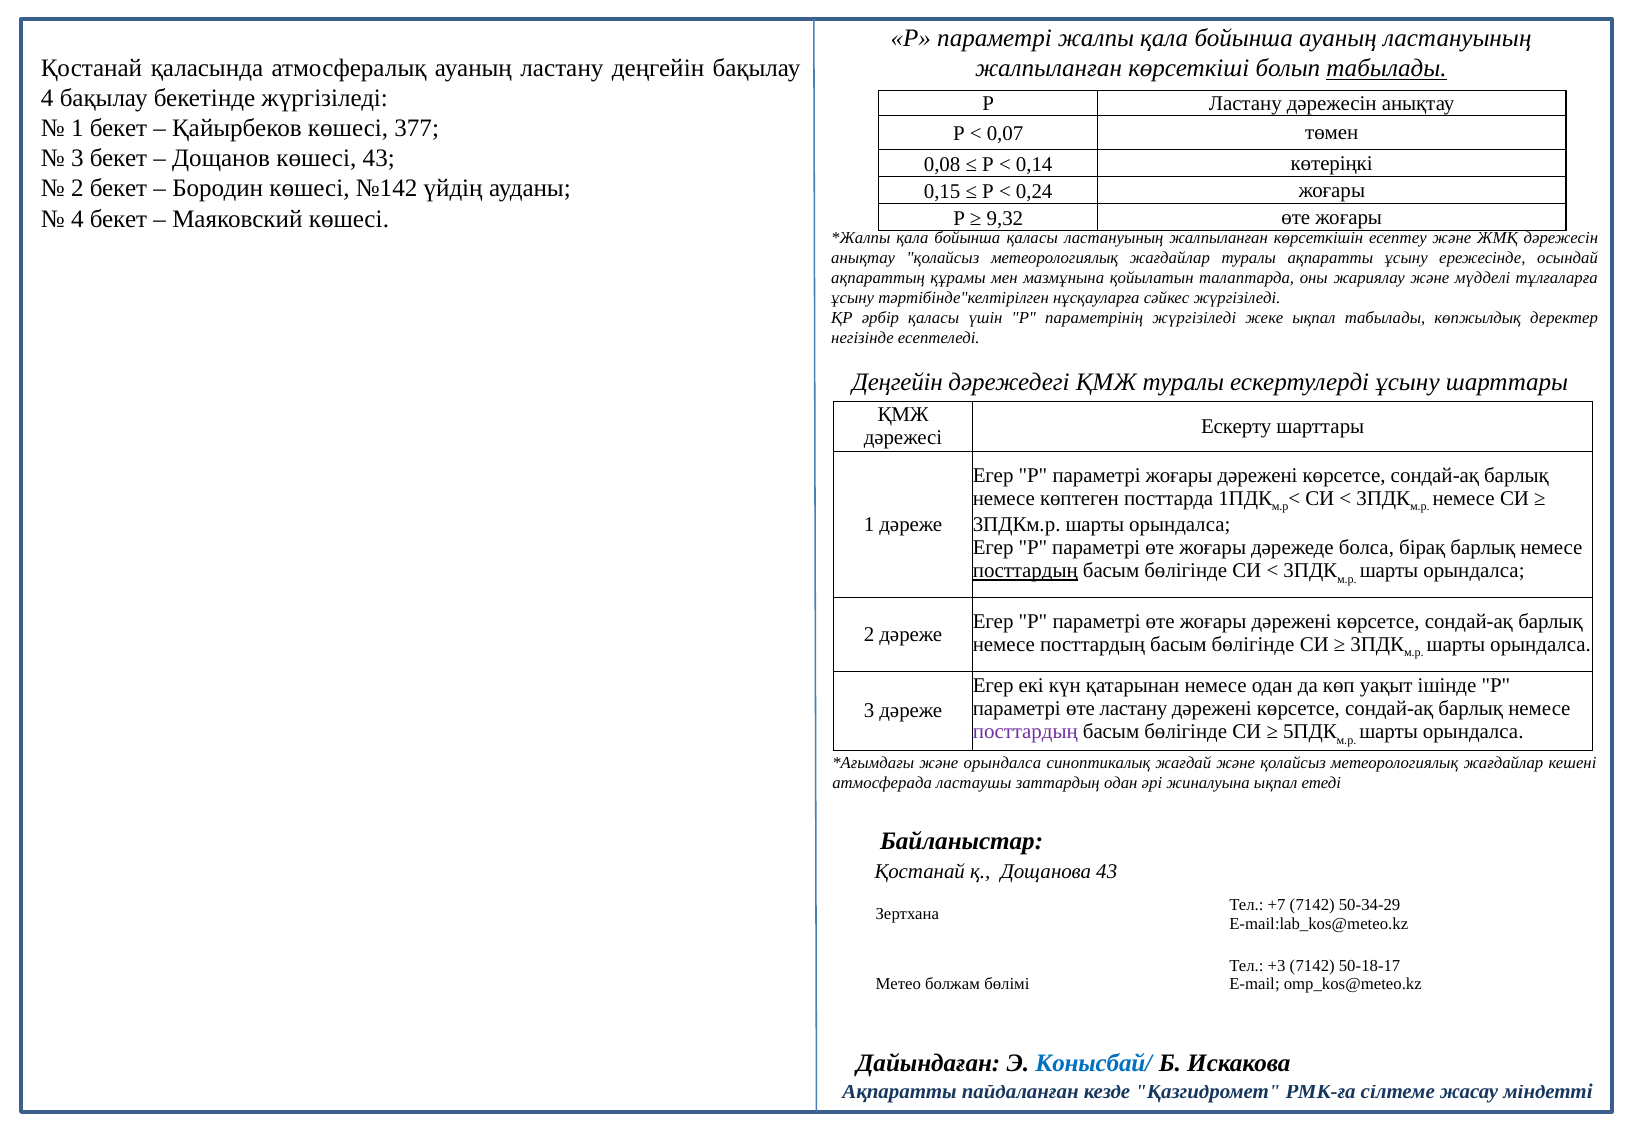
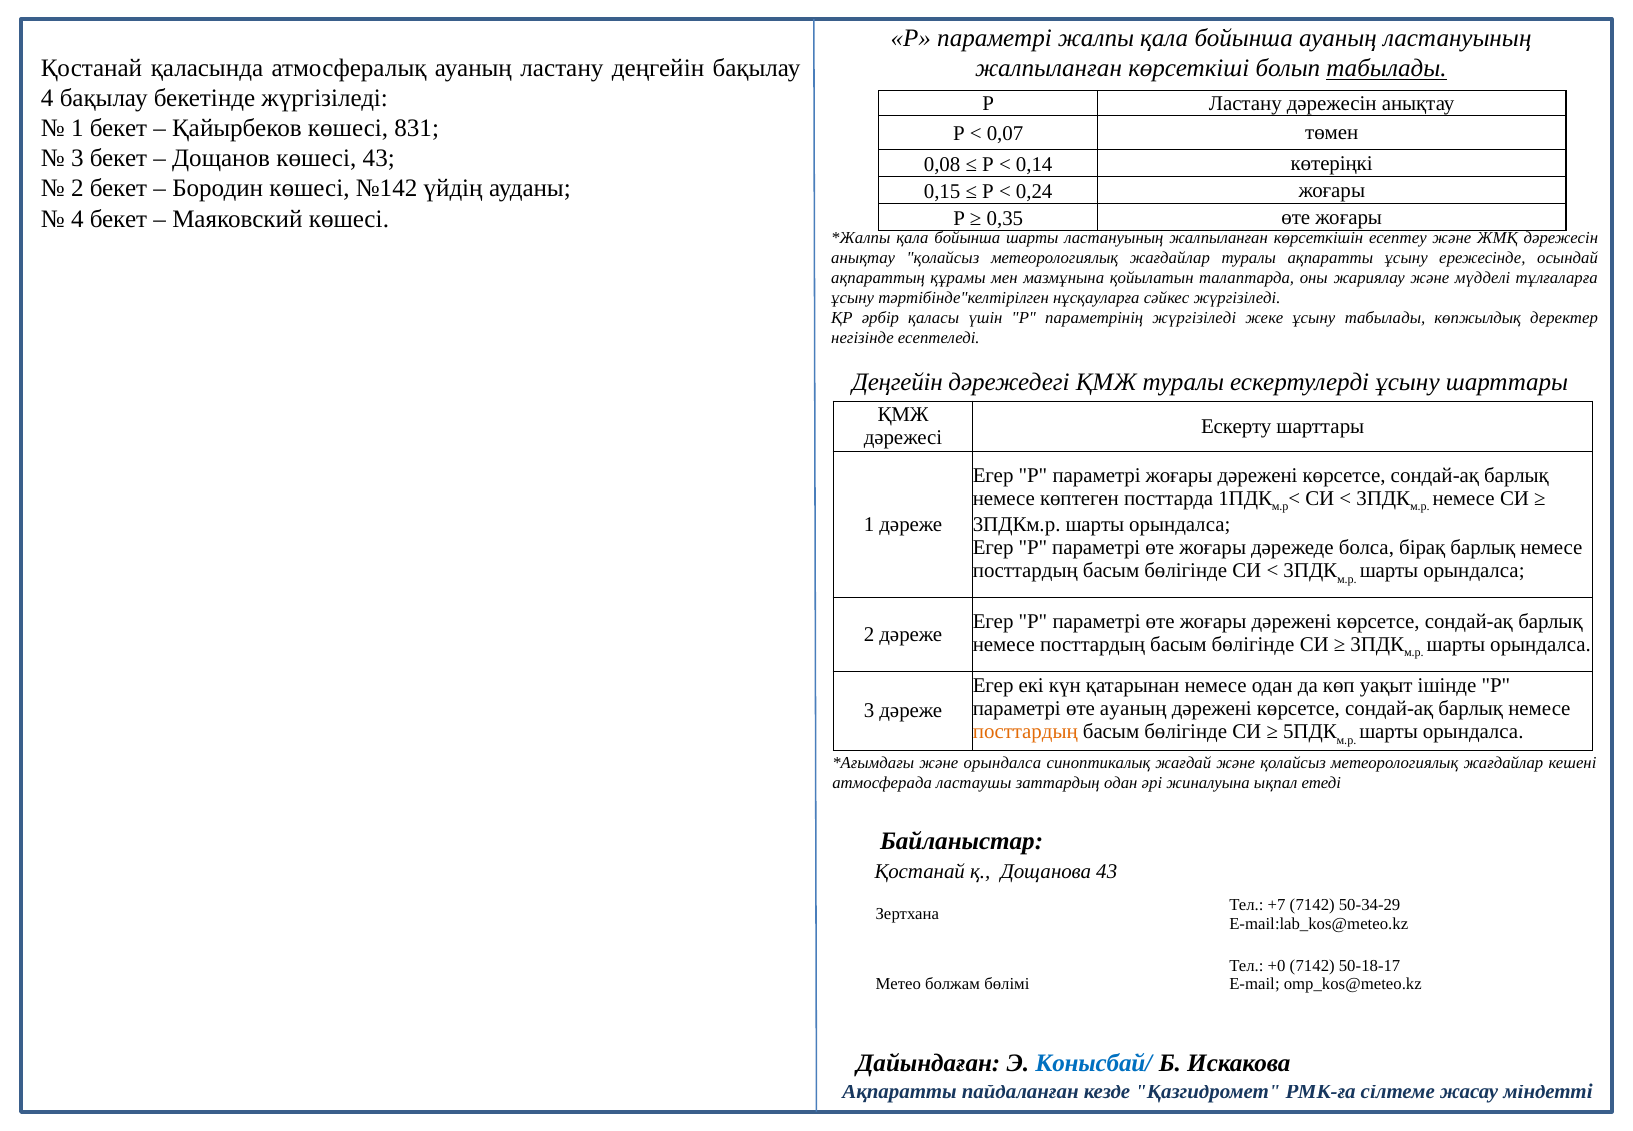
377: 377 -> 831
9,32: 9,32 -> 0,35
бойынша қаласы: қаласы -> шарты
жеке ықпал: ықпал -> ұсыну
посттардың at (1025, 571) underline: present -> none
өте ластану: ластану -> ауаның
посттардың at (1025, 732) colour: purple -> orange
+3: +3 -> +0
